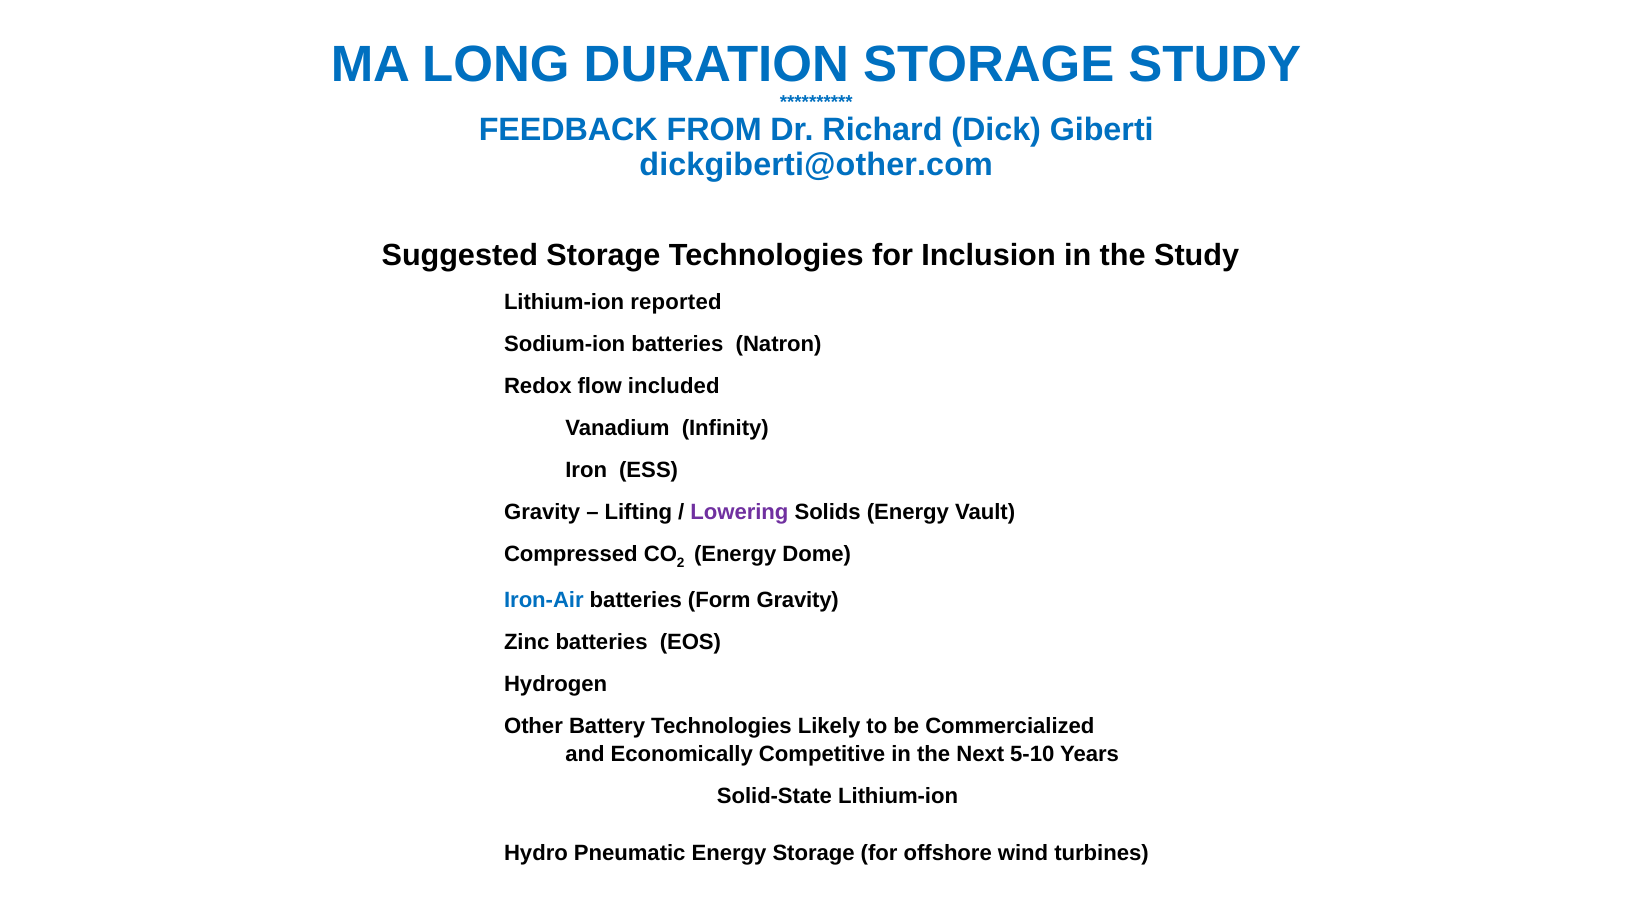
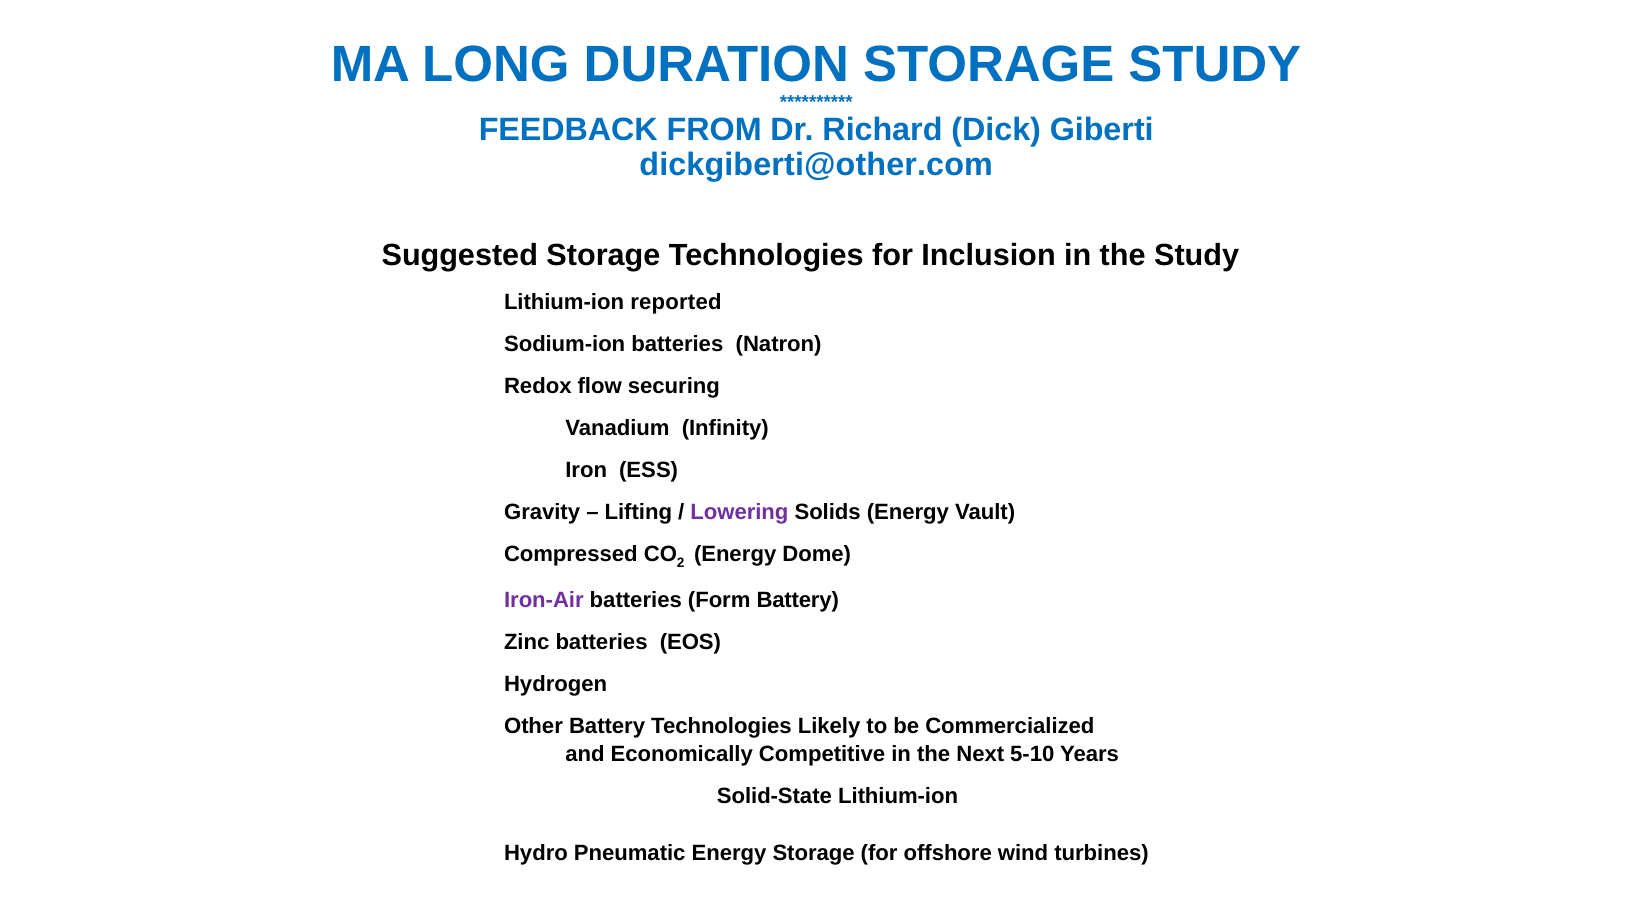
included: included -> securing
Iron-Air colour: blue -> purple
Form Gravity: Gravity -> Battery
